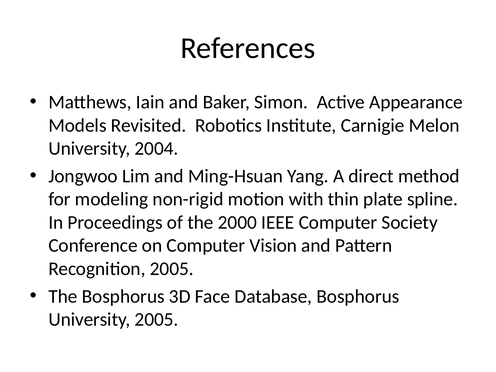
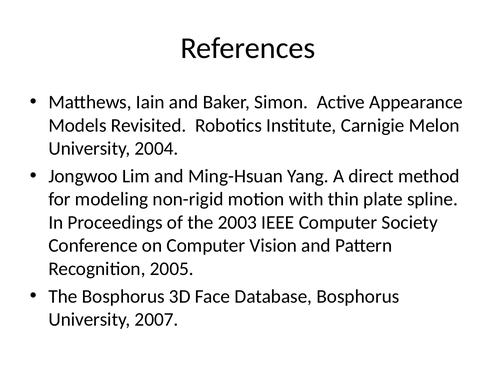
2000: 2000 -> 2003
University 2005: 2005 -> 2007
